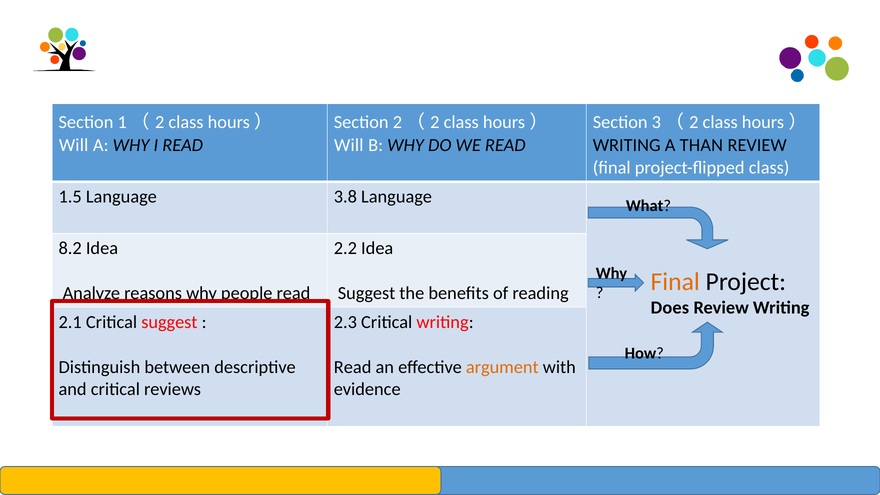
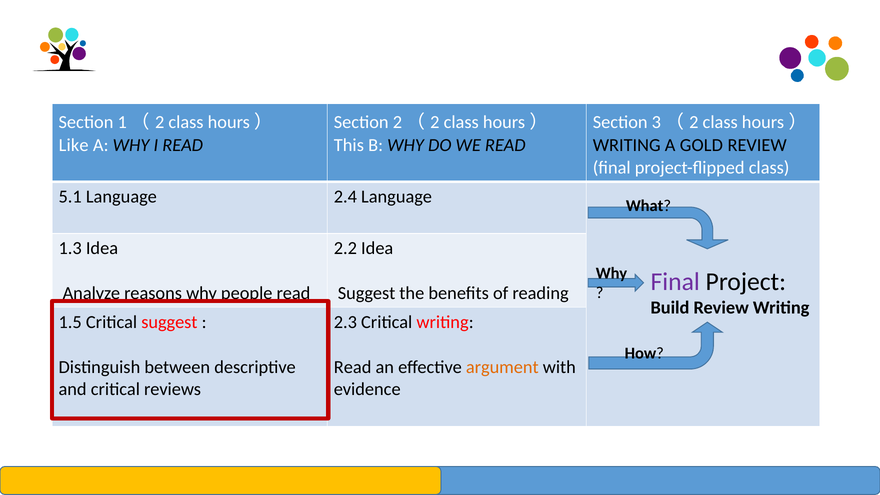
Will at (74, 145): Will -> Like
Will at (349, 145): Will -> This
THAN: THAN -> GOLD
1.5: 1.5 -> 5.1
3.8: 3.8 -> 2.4
8.2: 8.2 -> 1.3
Final at (675, 282) colour: orange -> purple
Does: Does -> Build
2.1: 2.1 -> 1.5
